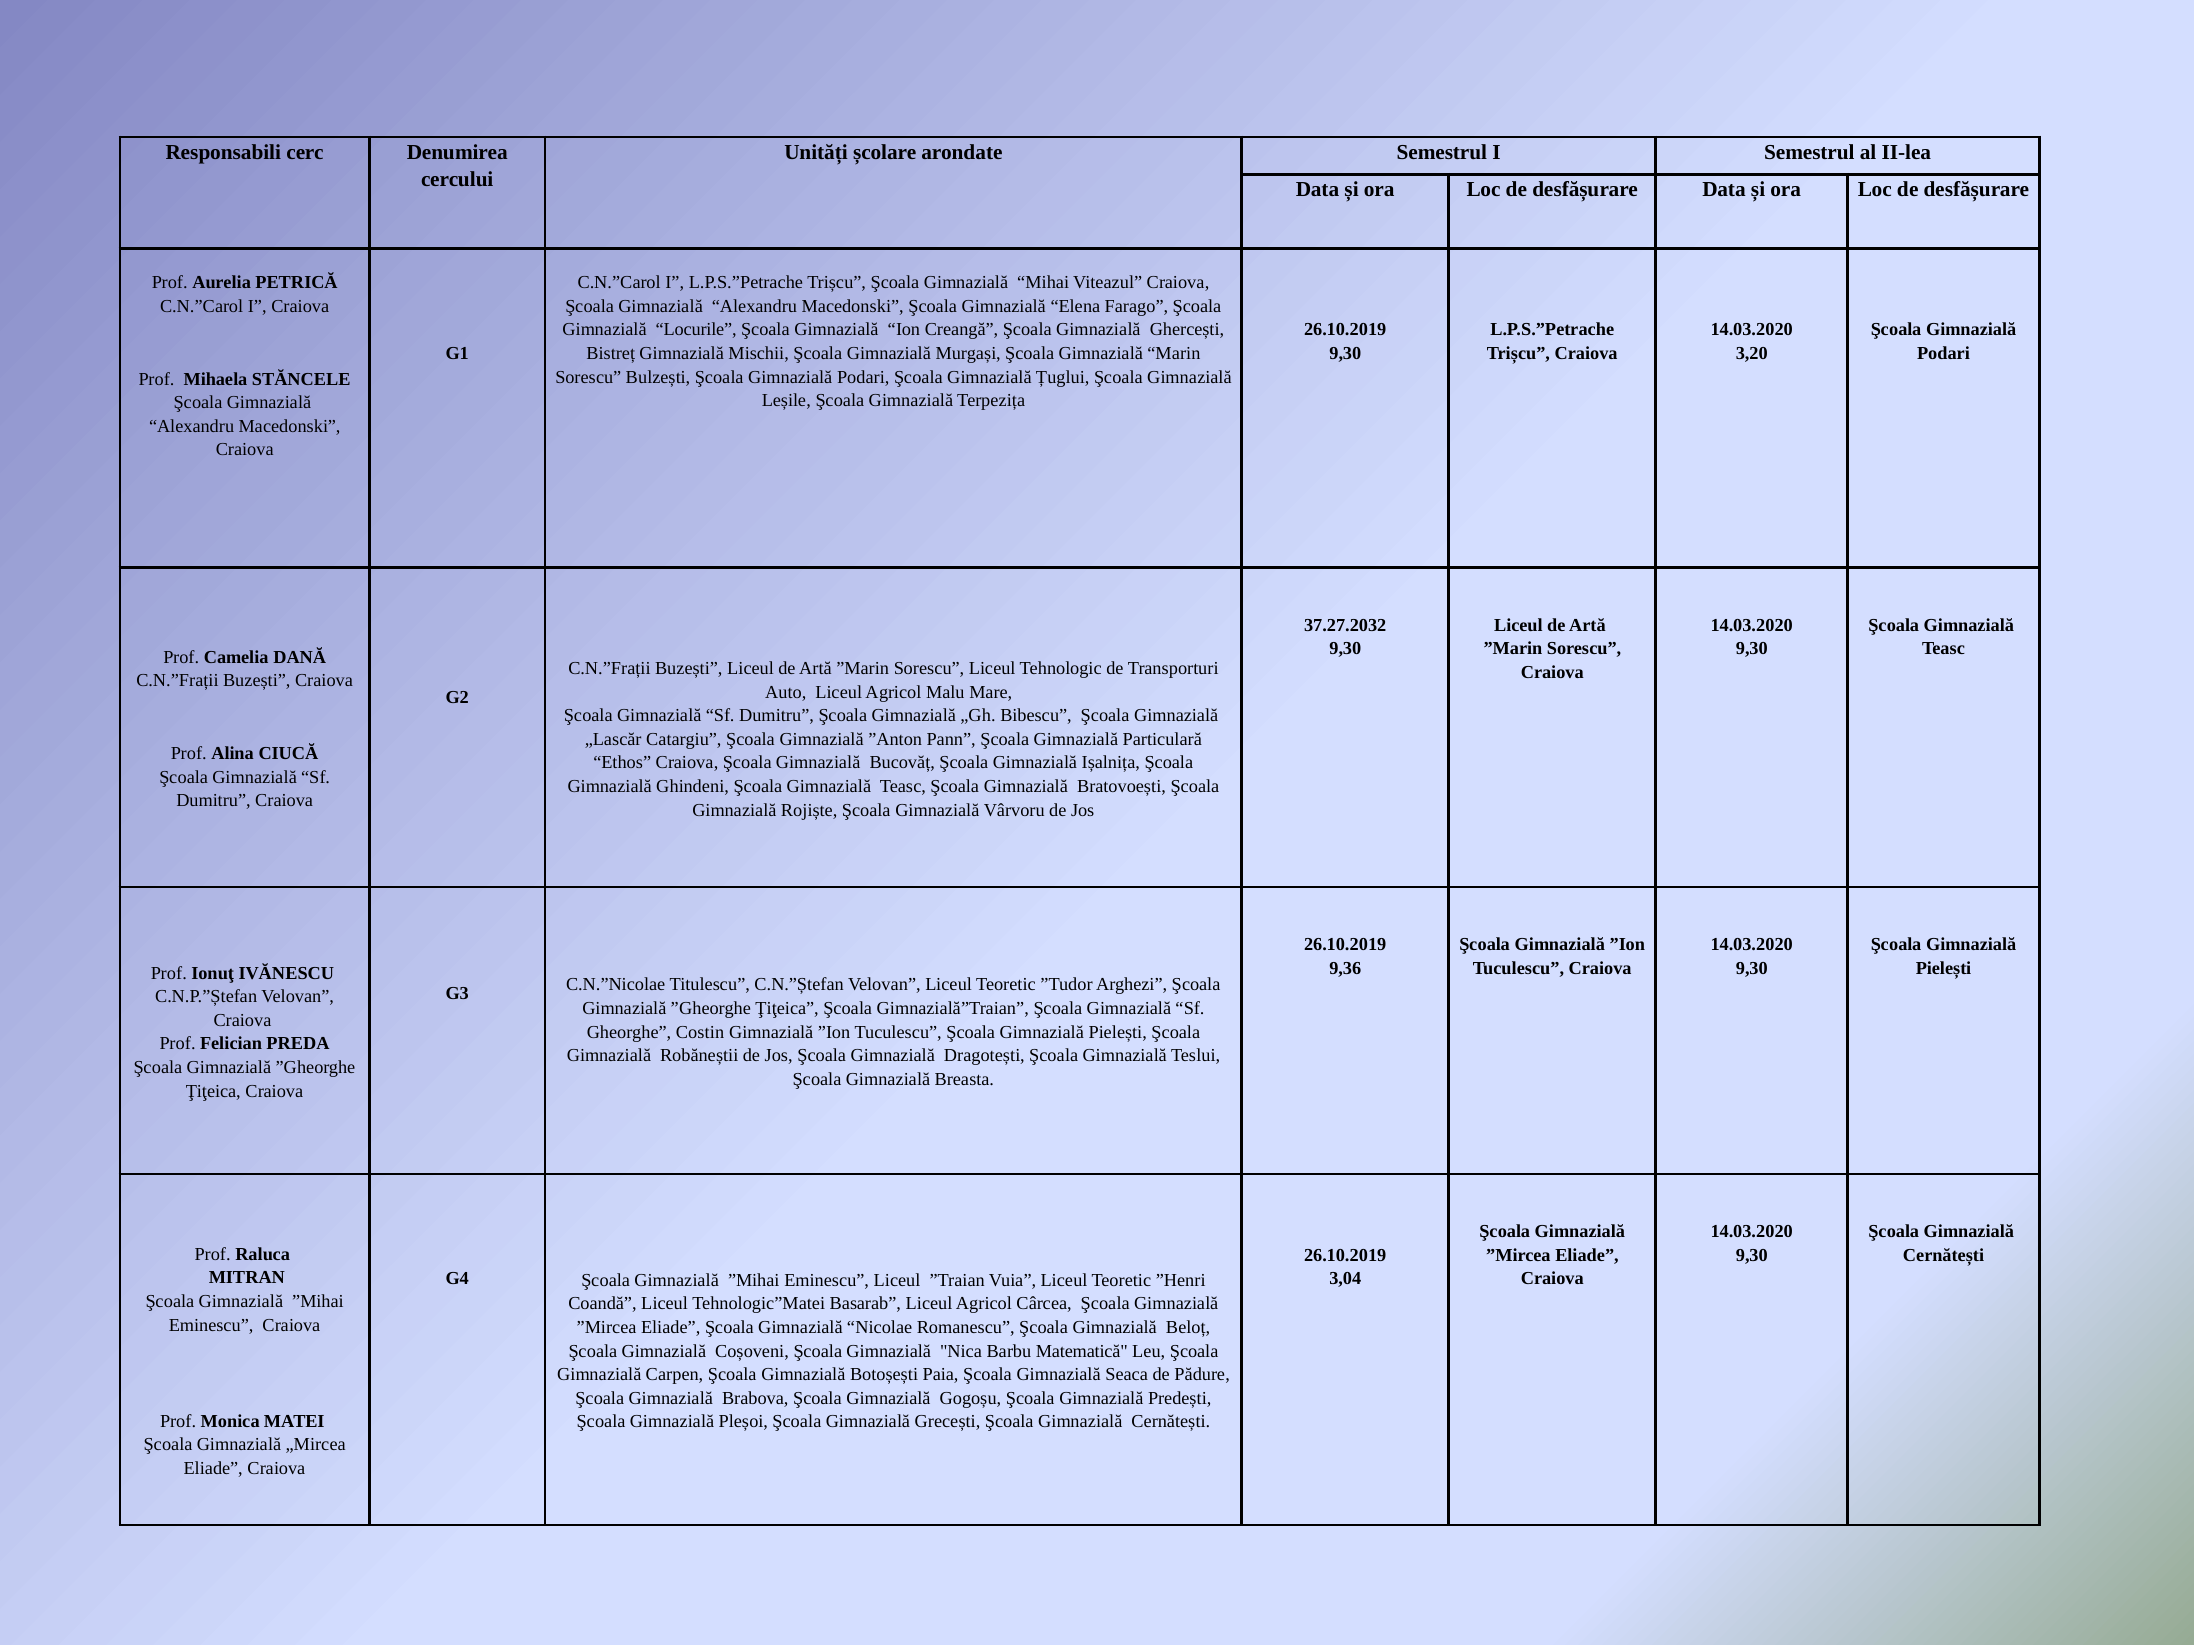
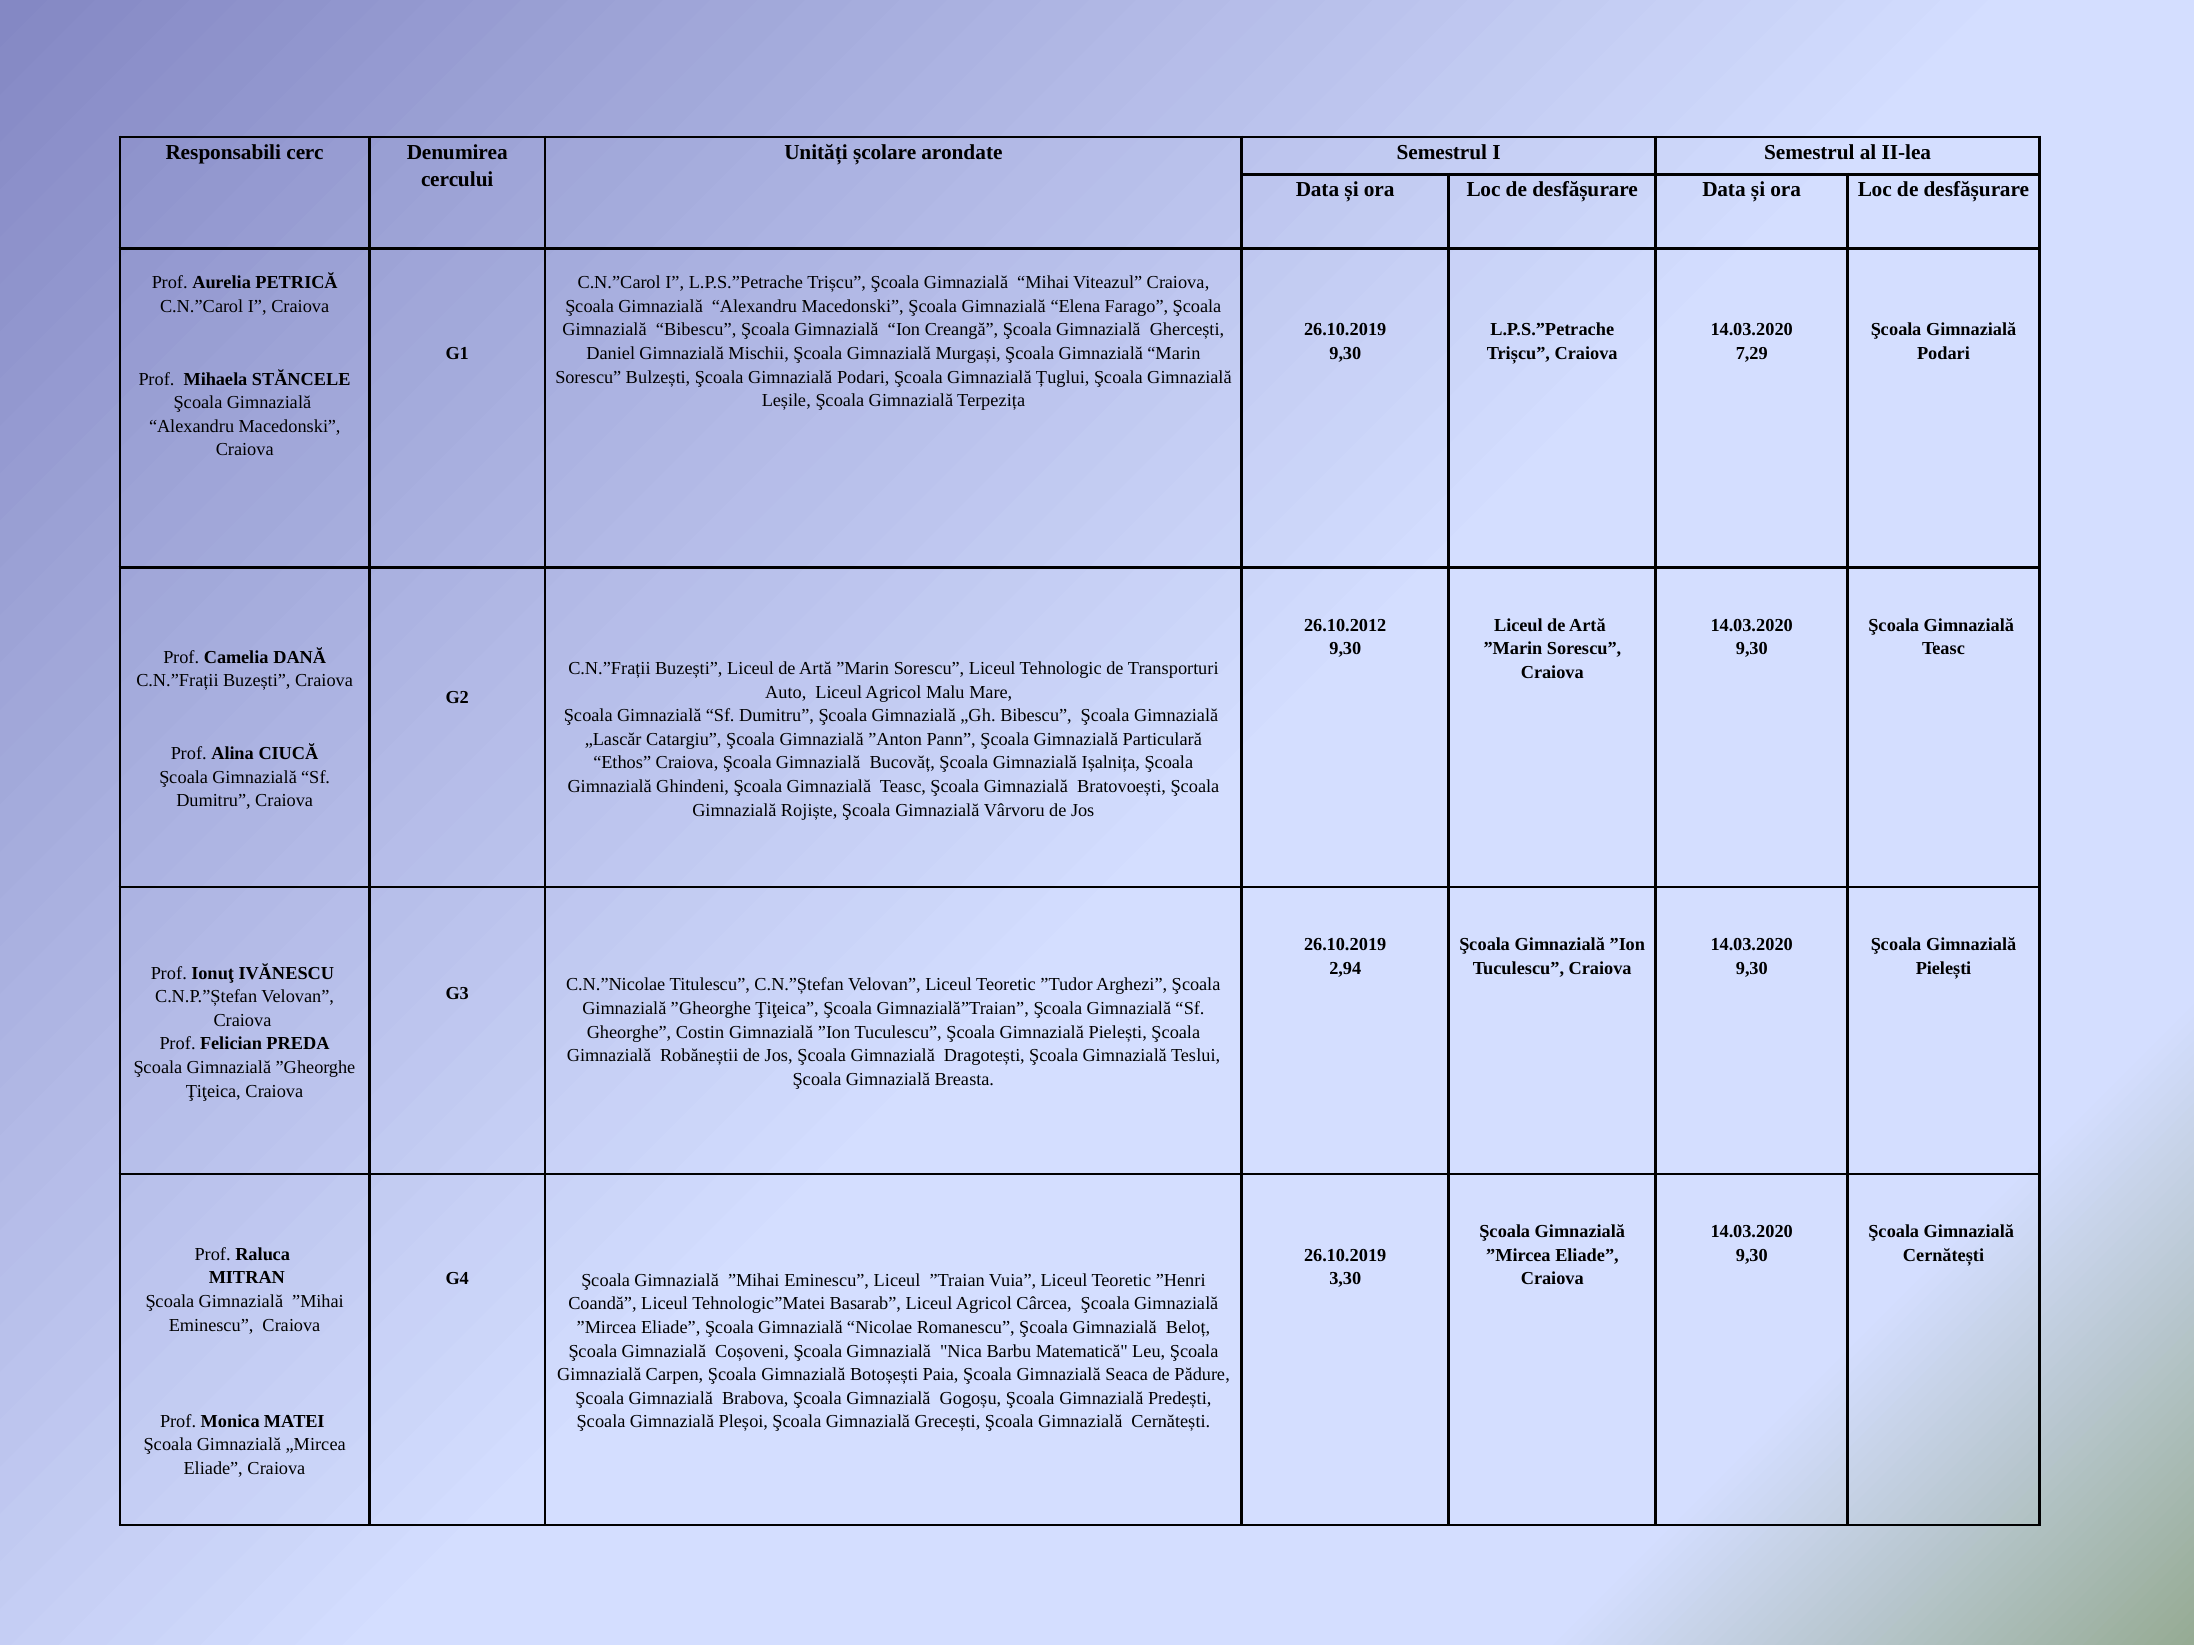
Gimnazială Locurile: Locurile -> Bibescu
Bistreț: Bistreț -> Daniel
3,20: 3,20 -> 7,29
37.27.2032: 37.27.2032 -> 26.10.2012
9,36: 9,36 -> 2,94
3,04: 3,04 -> 3,30
